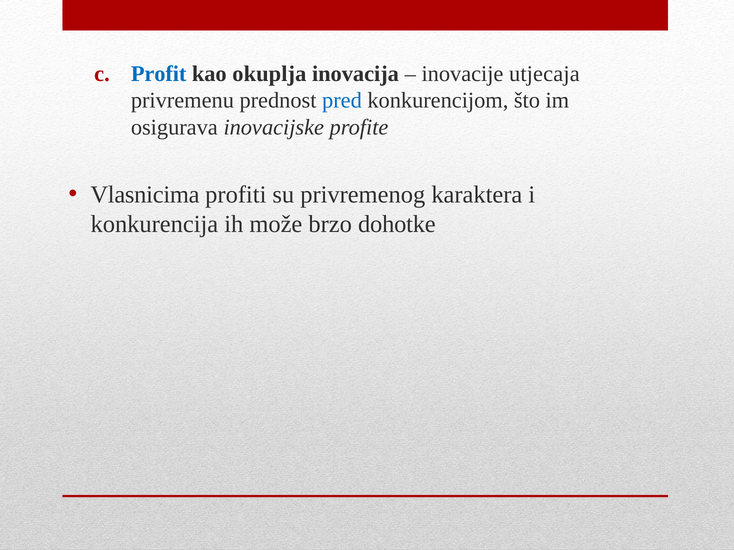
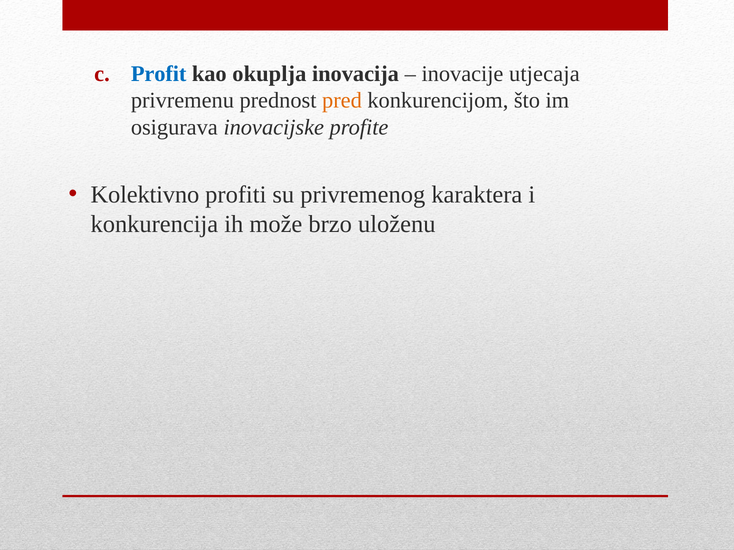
pred colour: blue -> orange
Vlasnicima: Vlasnicima -> Kolektivno
dohotke: dohotke -> uloženu
